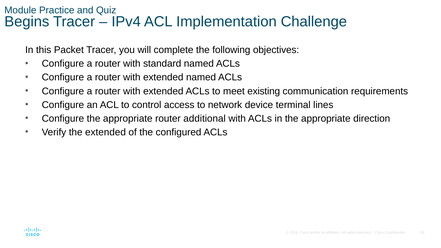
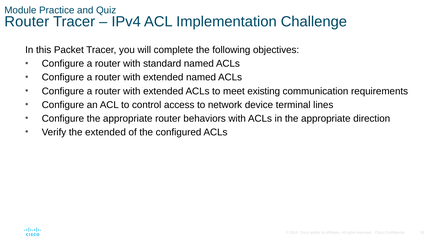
Begins at (27, 22): Begins -> Router
additional: additional -> behaviors
